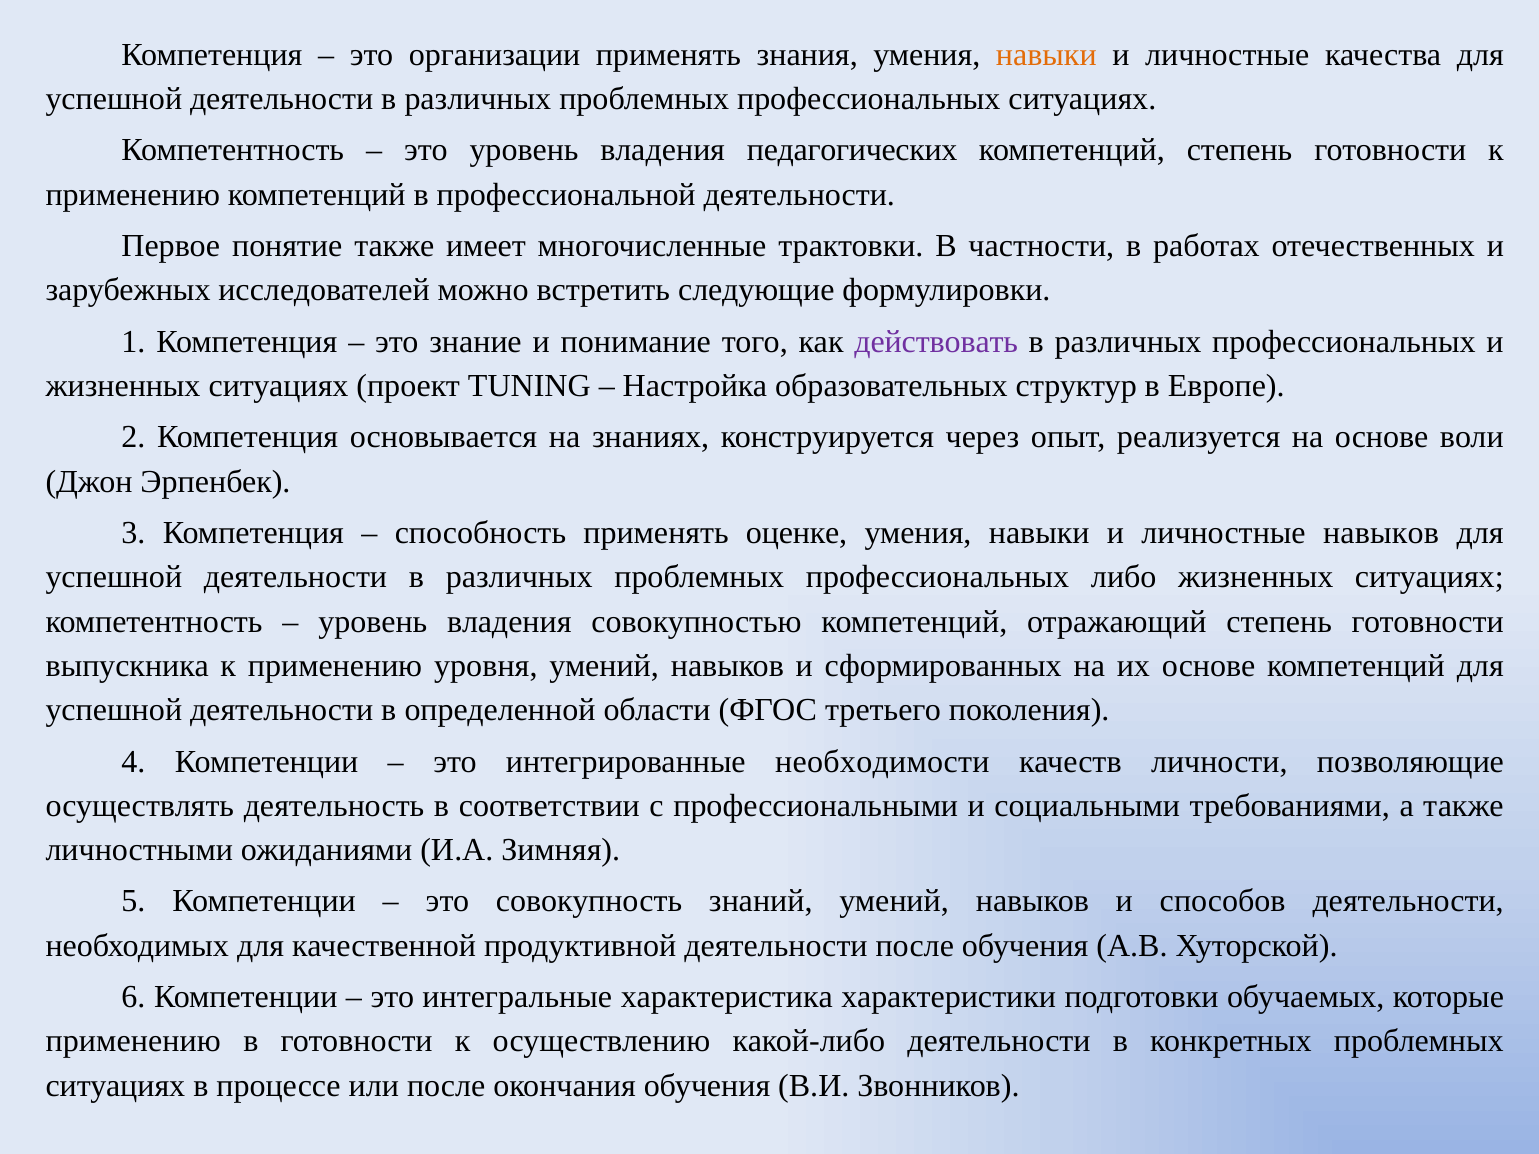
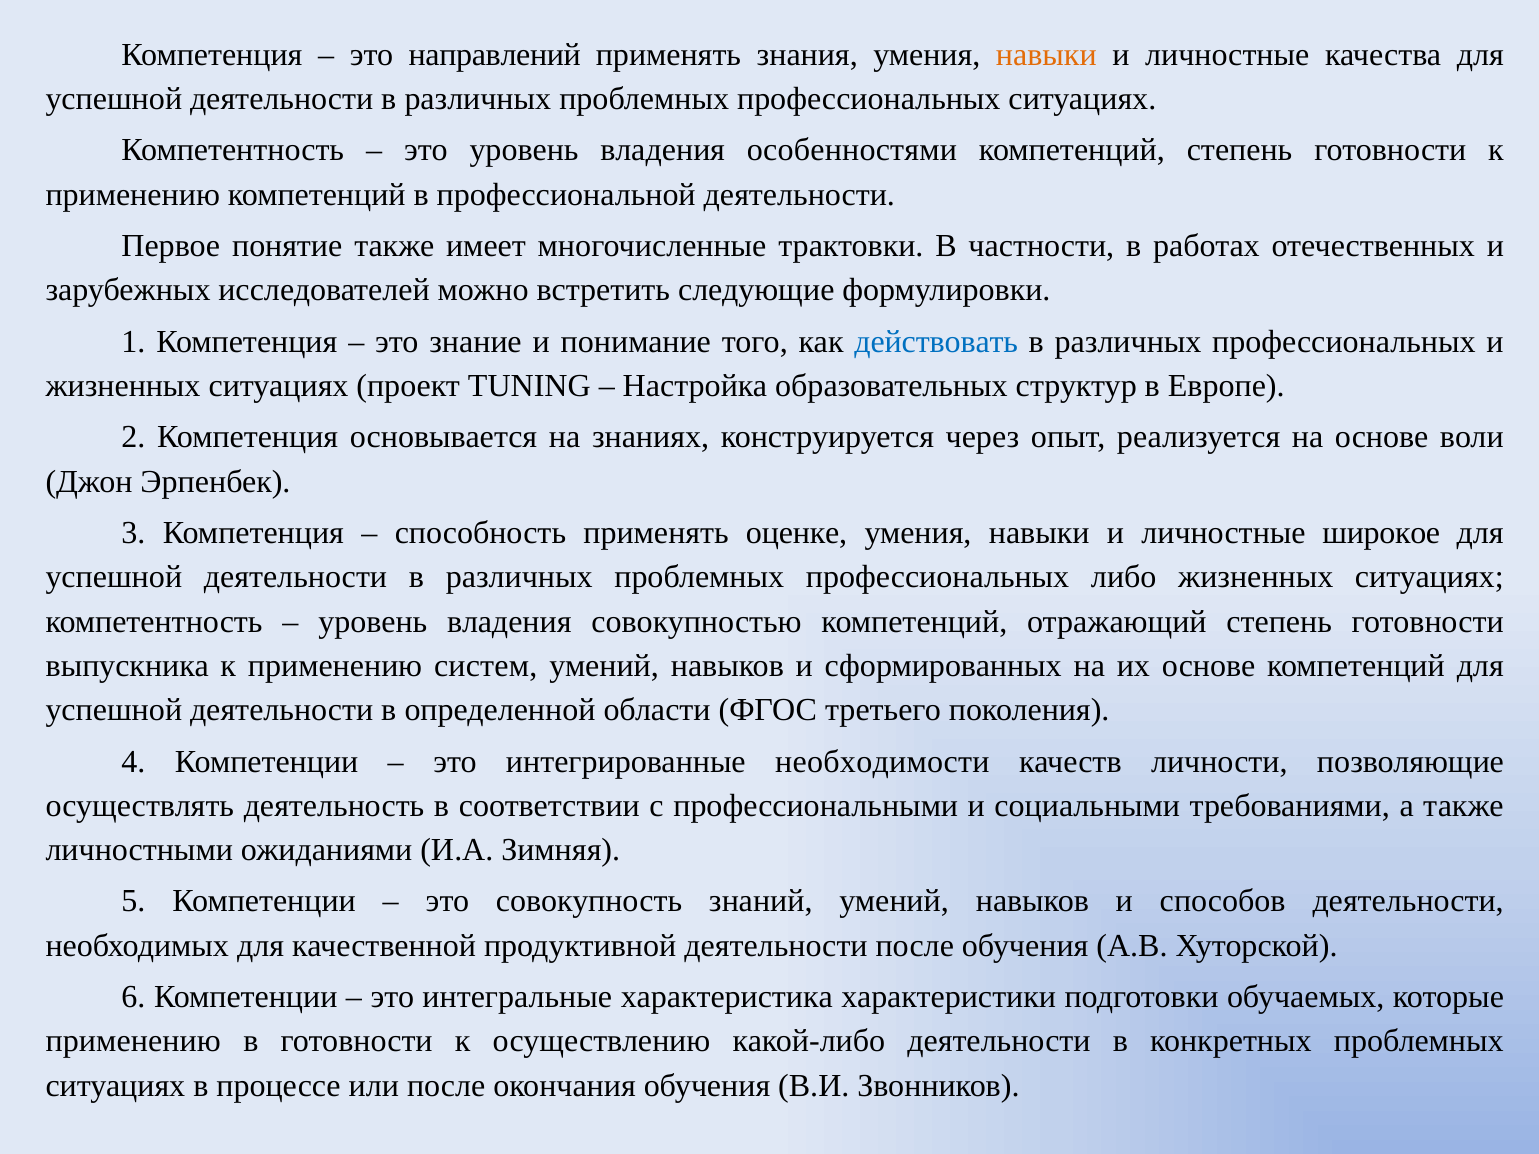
организации: организации -> направлений
педагогических: педагогических -> особенностями
действовать colour: purple -> blue
личностные навыков: навыков -> широкое
уровня: уровня -> систем
